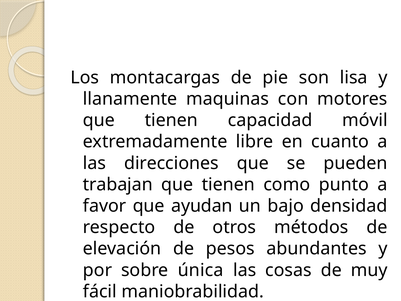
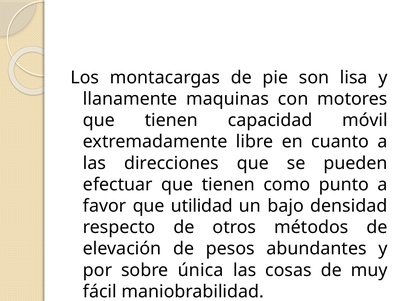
trabajan: trabajan -> efectuar
ayudan: ayudan -> utilidad
